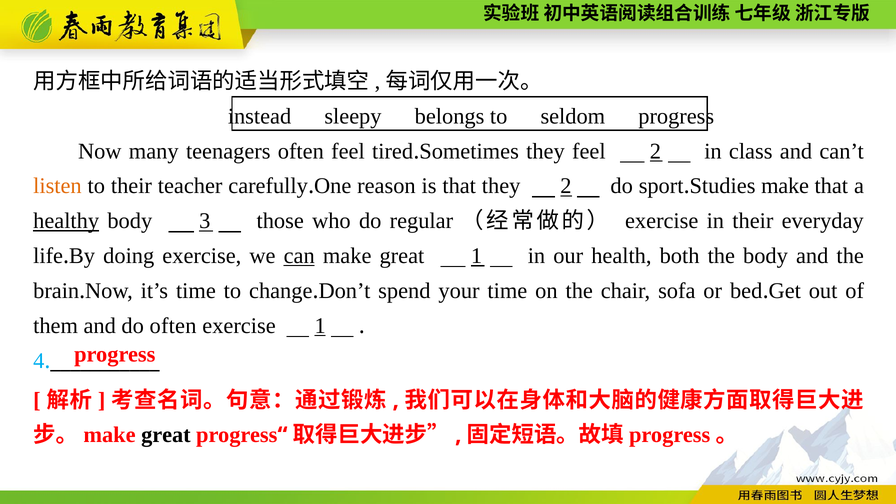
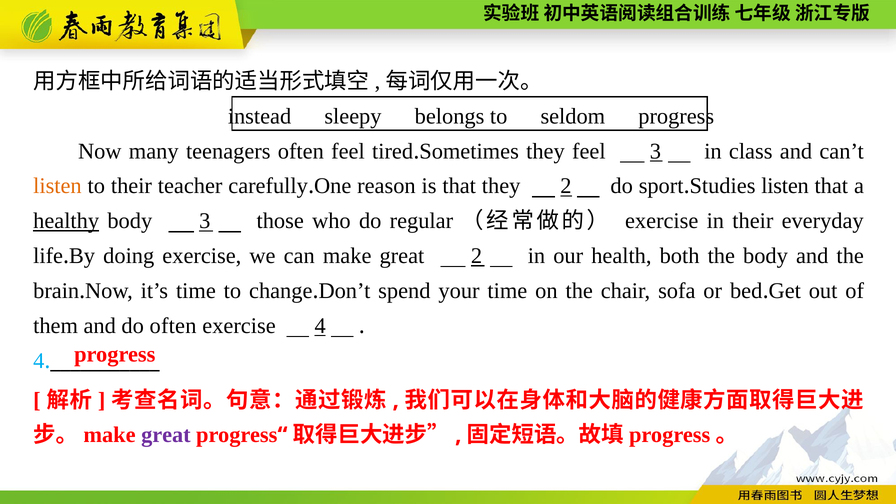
feel 2: 2 -> 3
make at (785, 186): make -> listen
can underline: present -> none
great 1: 1 -> 2
exercise 1: 1 -> 4
great at (166, 435) colour: black -> purple
